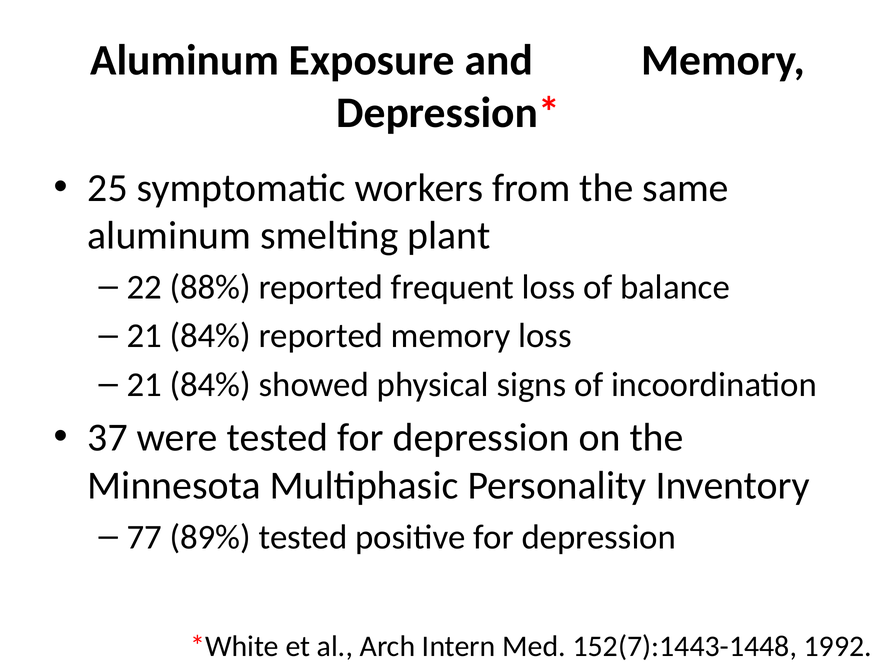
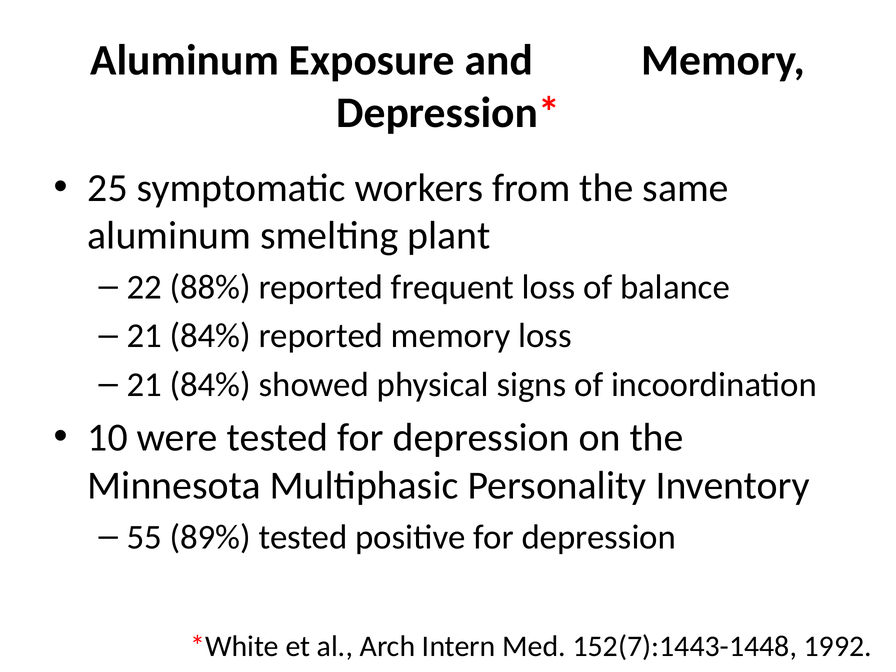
37: 37 -> 10
77: 77 -> 55
